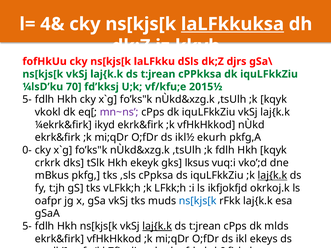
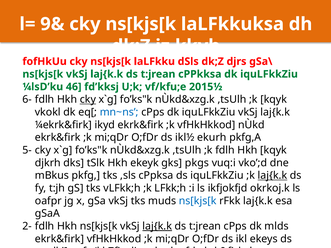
4&: 4& -> 9&
laLFkkuksa underline: present -> none
70: 70 -> 46
5- at (27, 100): 5- -> 6-
cky at (88, 100) underline: none -> present
mn~ns colour: purple -> blue
0-: 0- -> 5-
crkrk: crkrk -> djkrh
lksus: lksus -> pkgs
5- at (27, 226): 5- -> 2-
